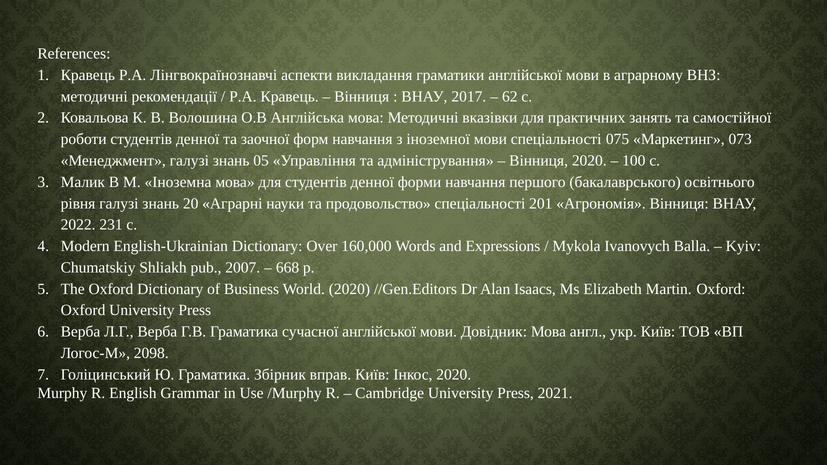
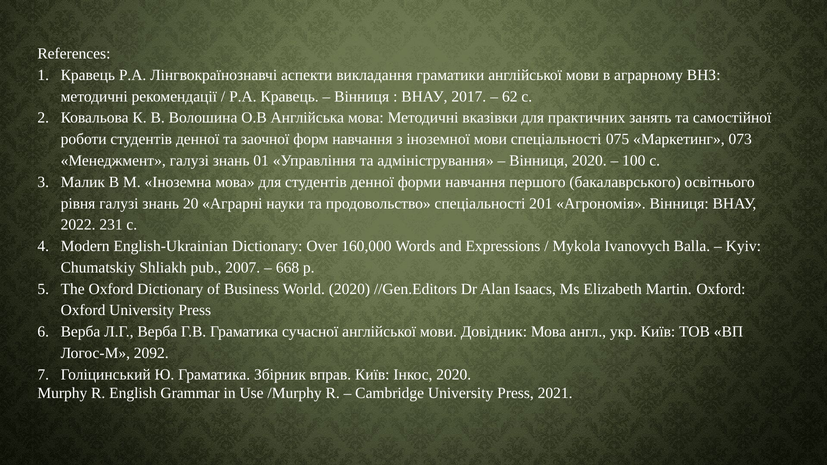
05: 05 -> 01
2098: 2098 -> 2092
